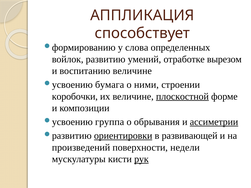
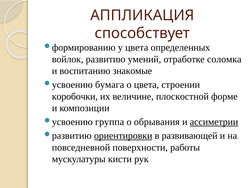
у слова: слова -> цвета
вырезом: вырезом -> соломка
воспитанию величине: величине -> знакомые
о ними: ними -> цвета
плоскостной underline: present -> none
произведений: произведений -> повседневной
недели: недели -> работы
рук underline: present -> none
